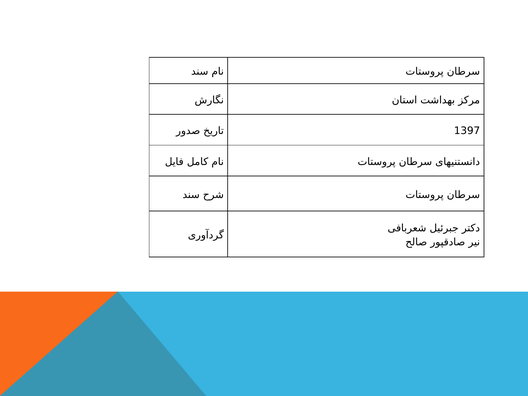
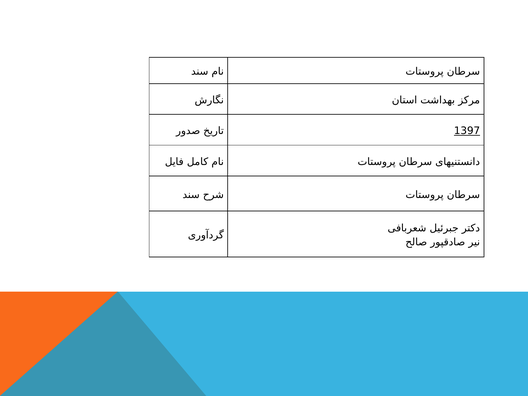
1397 underline: none -> present
